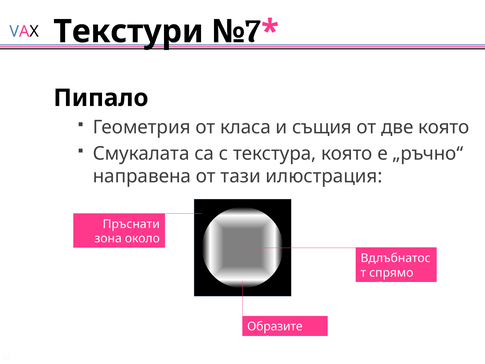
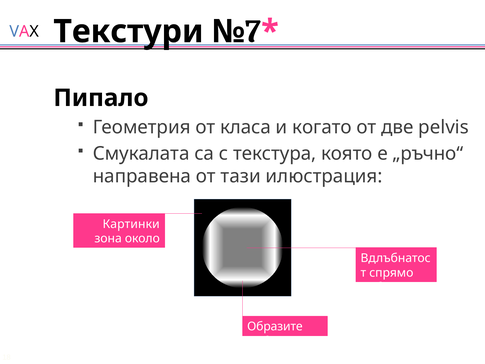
същия: същия -> когато
две която: която -> pelvis
Пръснати: Пръснати -> Картинки
